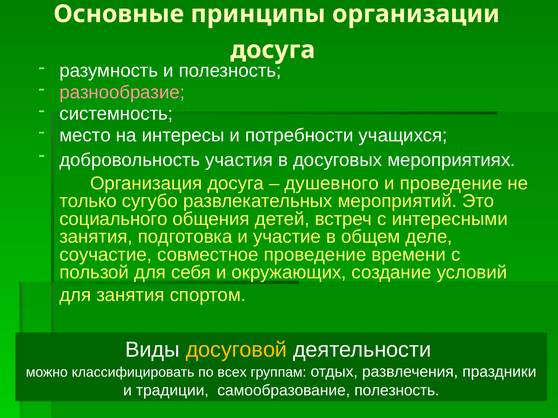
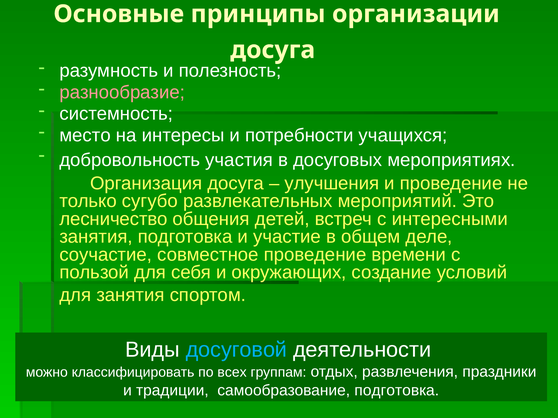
душевного: душевного -> улучшения
социального: социального -> лесничество
досуговой colour: yellow -> light blue
самообразование полезность: полезность -> подготовка
